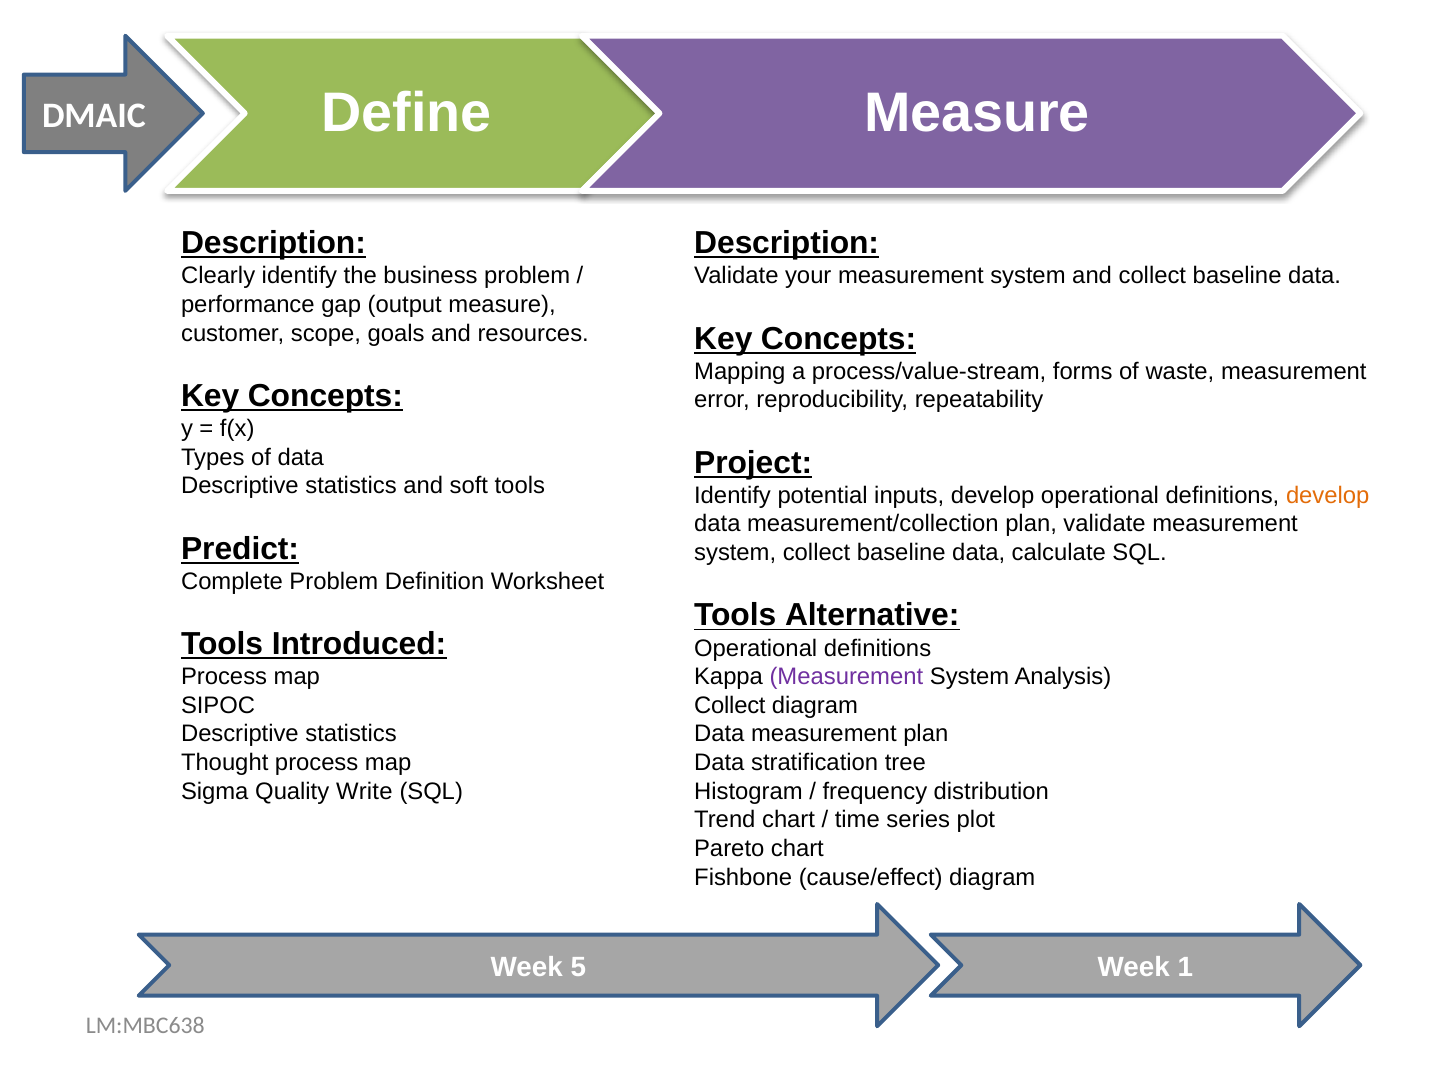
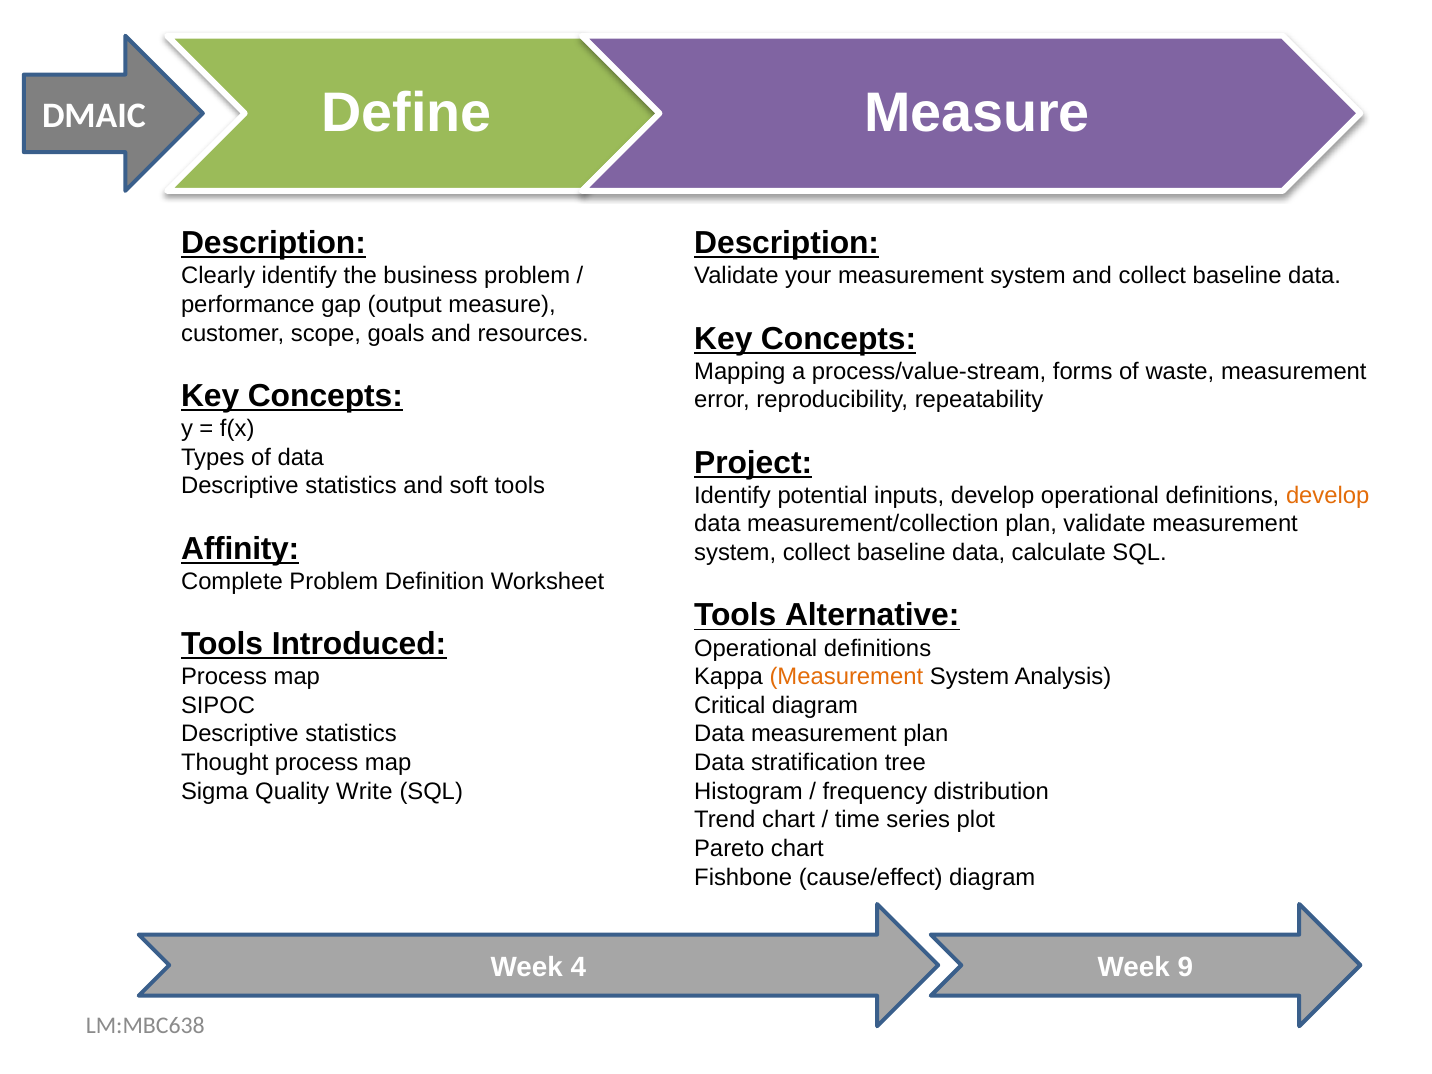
Predict: Predict -> Affinity
Measurement at (846, 677) colour: purple -> orange
Collect at (730, 705): Collect -> Critical
5: 5 -> 4
1: 1 -> 9
